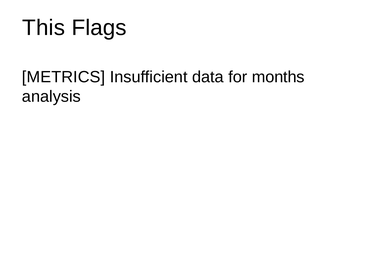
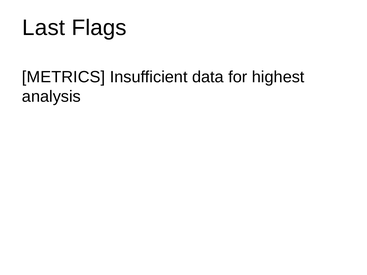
This: This -> Last
months: months -> highest
